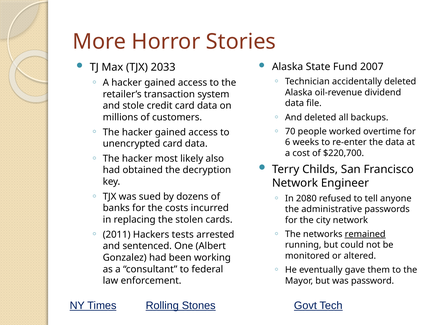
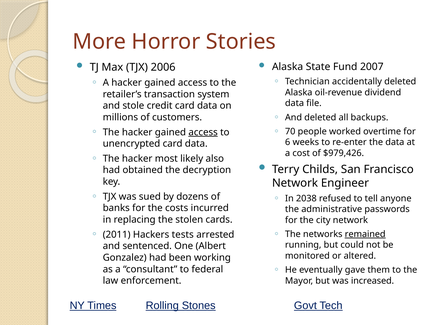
2033: 2033 -> 2006
access at (203, 132) underline: none -> present
$220,700: $220,700 -> $979,426
2080: 2080 -> 2038
password: password -> increased
